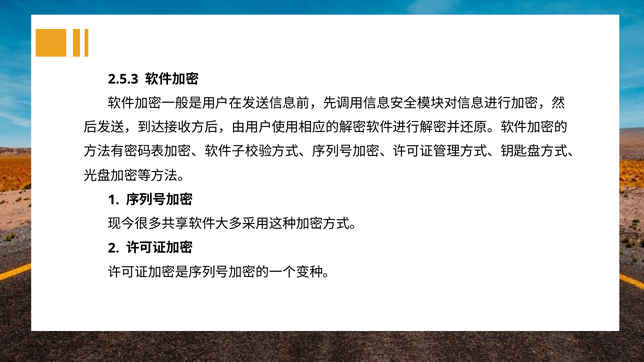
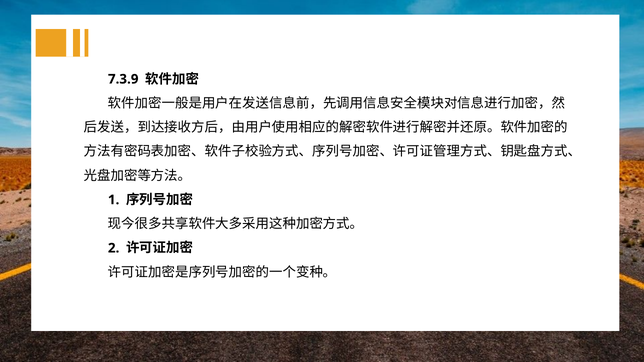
2.5.3: 2.5.3 -> 7.3.9
